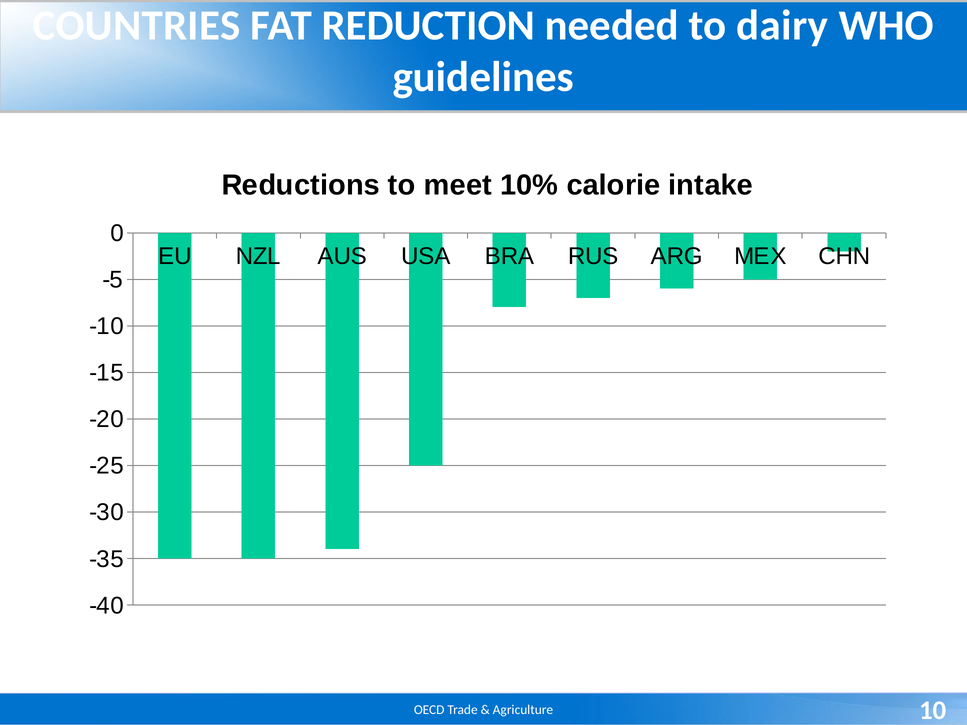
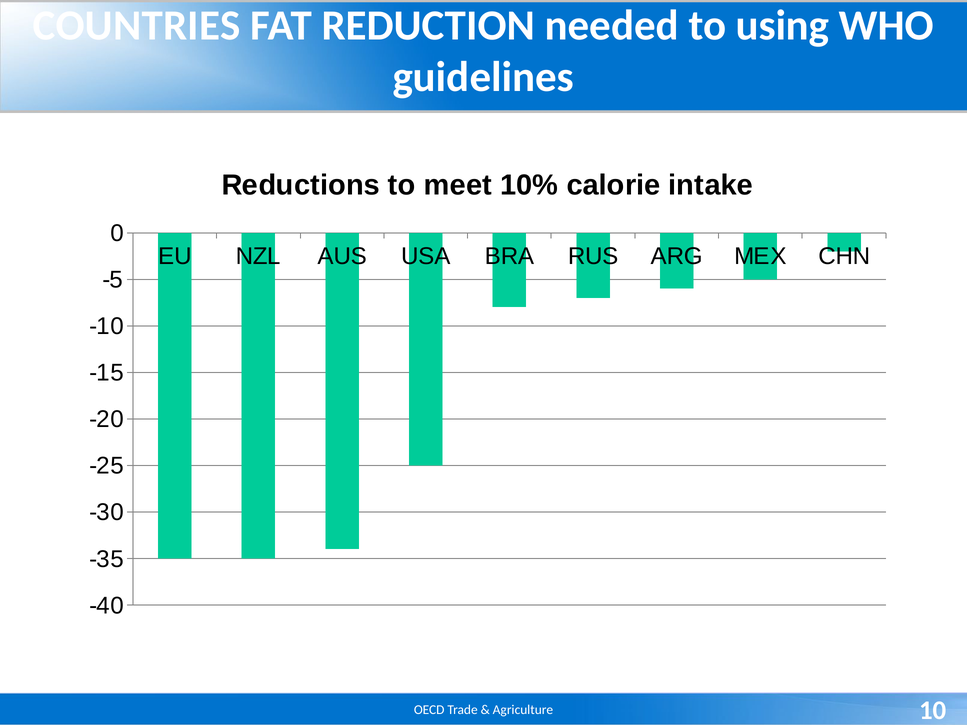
dairy: dairy -> using
